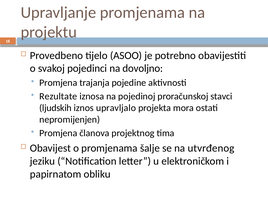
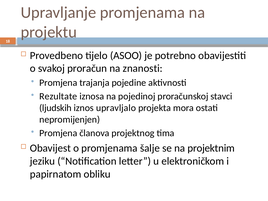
pojedinci: pojedinci -> proračun
dovoljno: dovoljno -> znanosti
utvrđenog: utvrđenog -> projektnim
